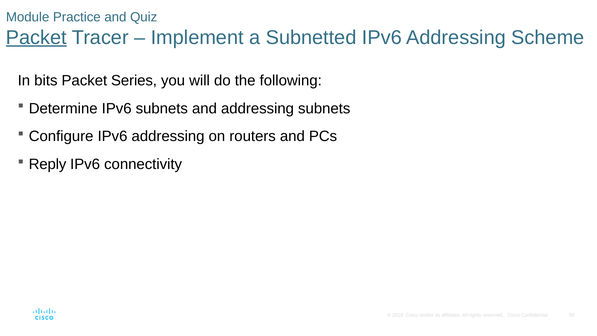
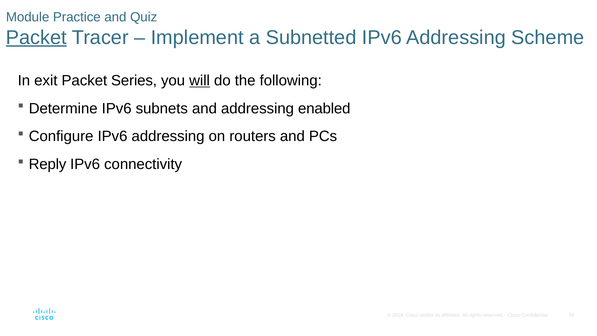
bits: bits -> exit
will underline: none -> present
addressing subnets: subnets -> enabled
